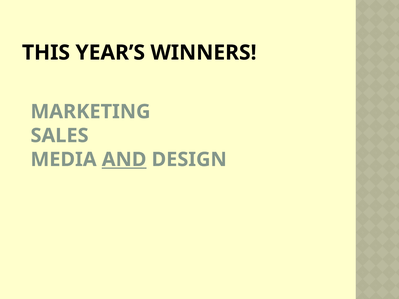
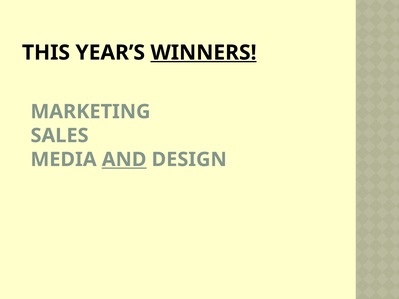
WINNERS underline: none -> present
